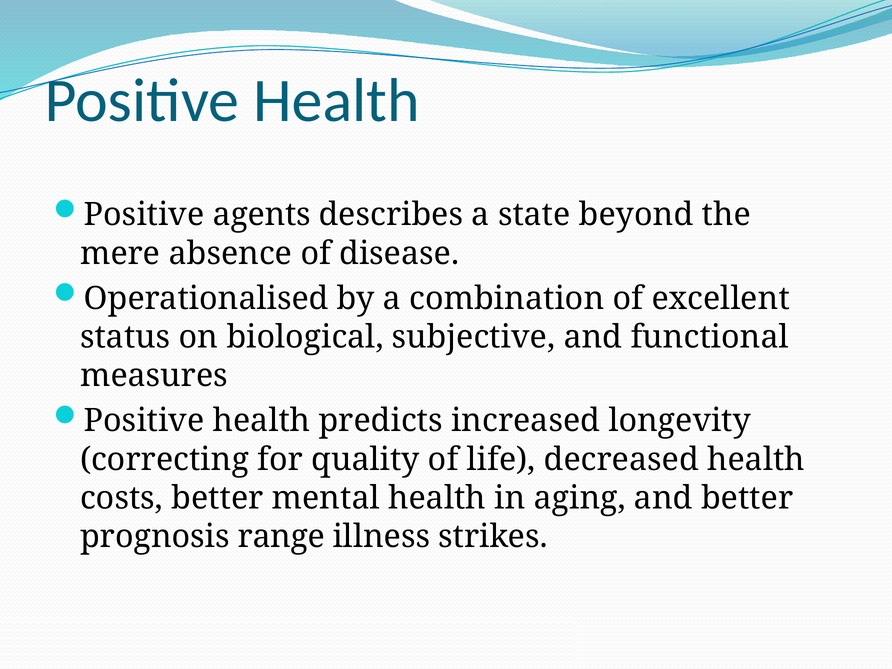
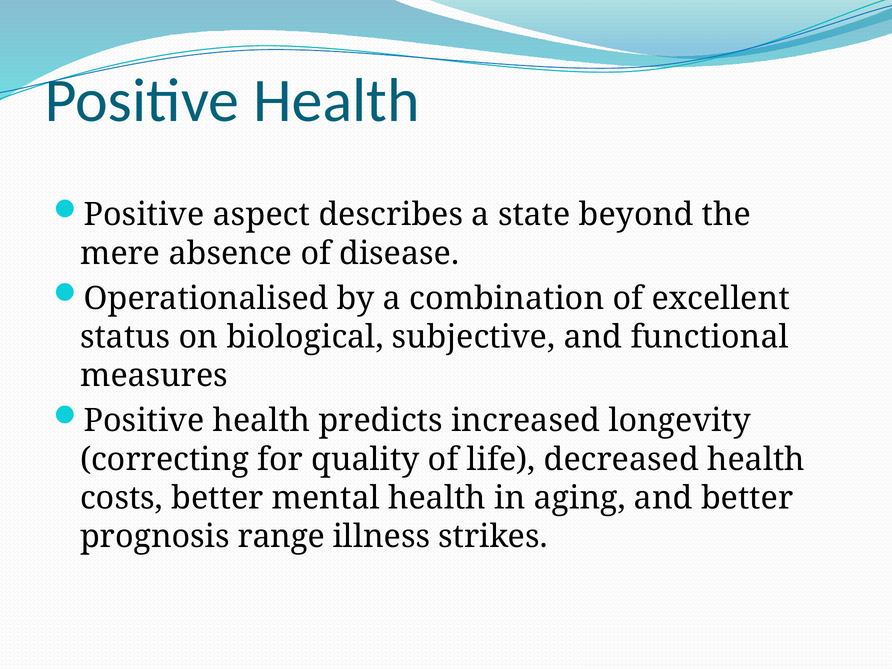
agents: agents -> aspect
